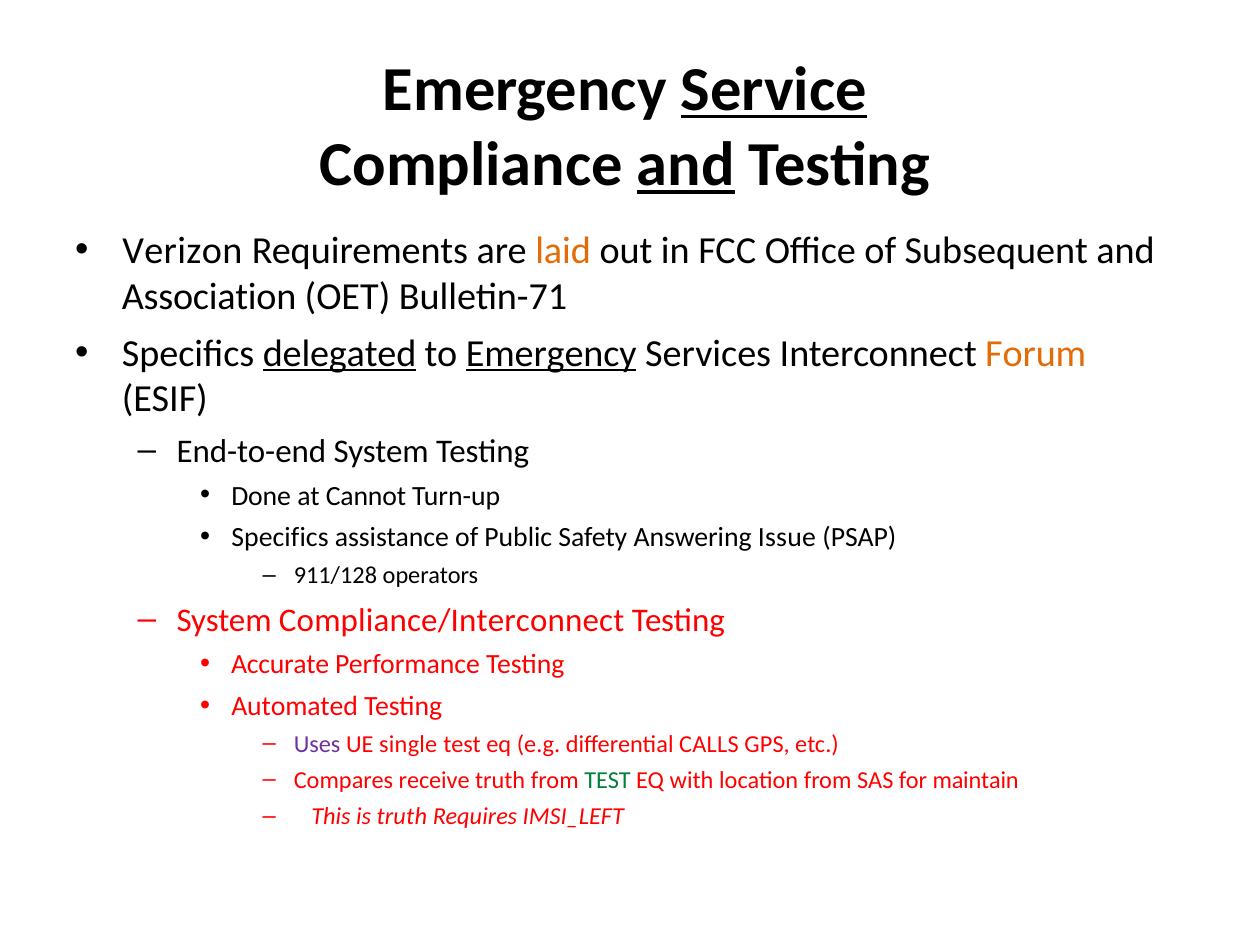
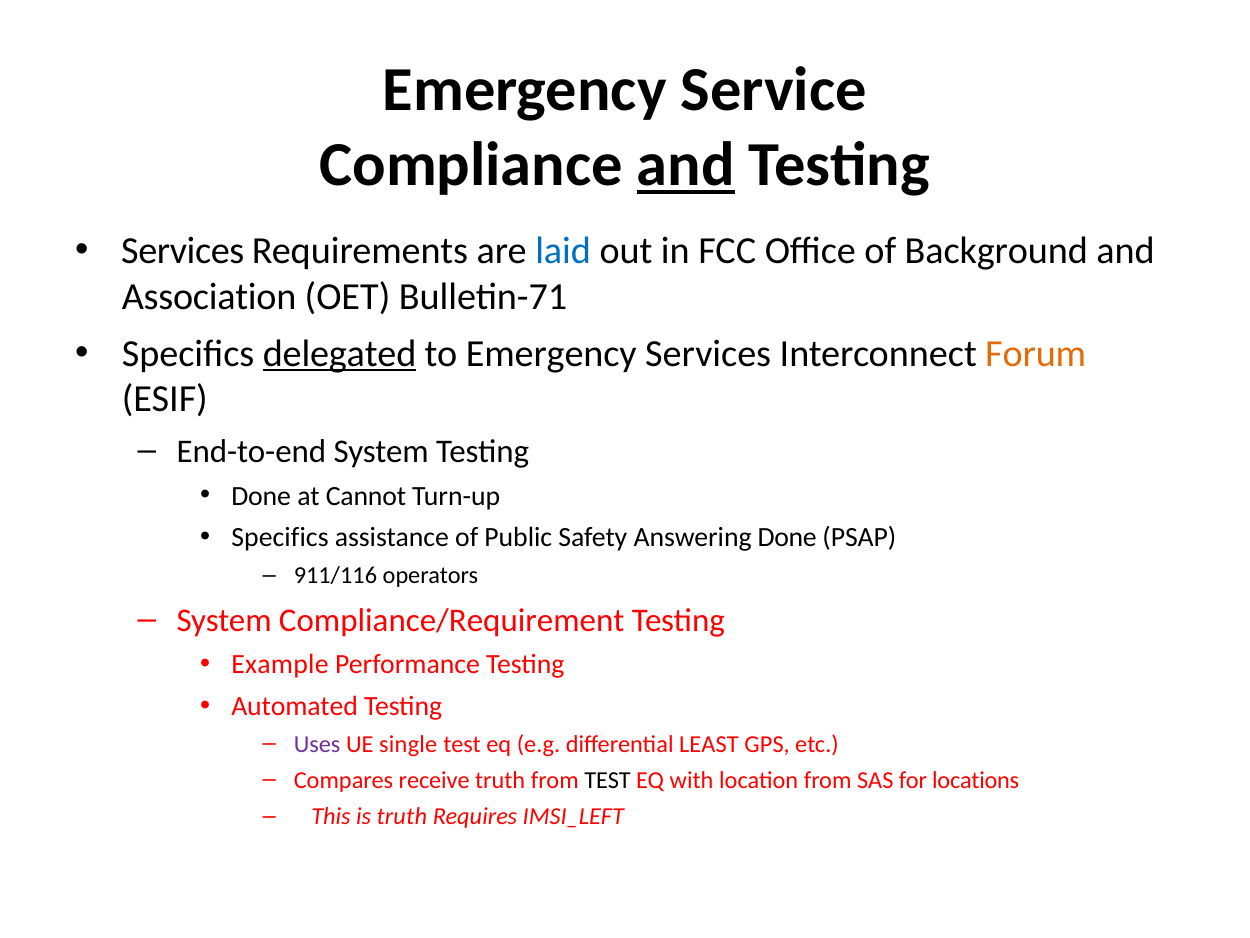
Service underline: present -> none
Verizon at (182, 251): Verizon -> Services
laid colour: orange -> blue
Subsequent: Subsequent -> Background
Emergency at (551, 353) underline: present -> none
Answering Issue: Issue -> Done
911/128: 911/128 -> 911/116
Compliance/Interconnect: Compliance/Interconnect -> Compliance/Requirement
Accurate: Accurate -> Example
CALLS: CALLS -> LEAST
TEST at (608, 780) colour: green -> black
maintain: maintain -> locations
